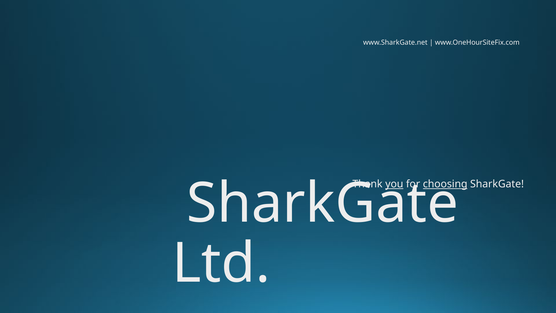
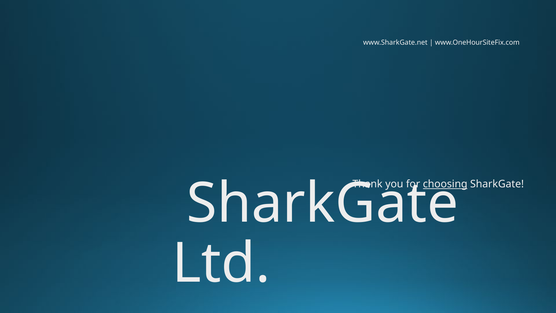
you underline: present -> none
